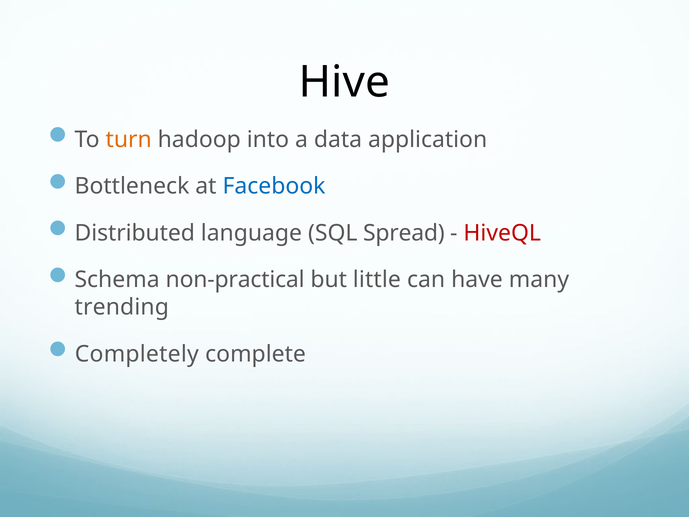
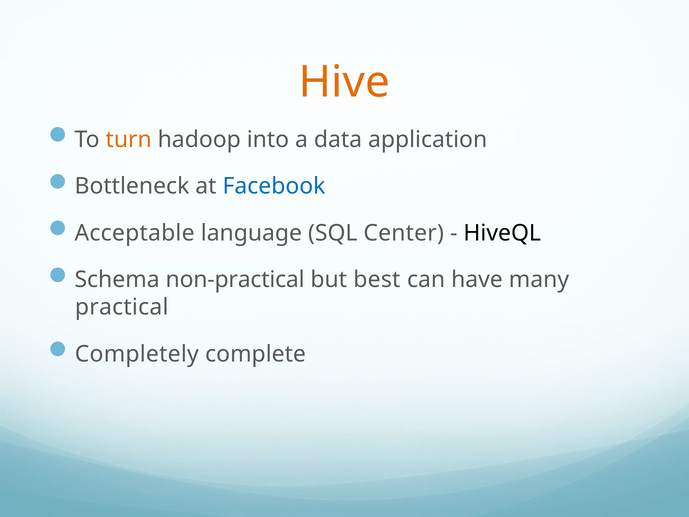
Hive colour: black -> orange
Distributed: Distributed -> Acceptable
Spread: Spread -> Center
HiveQL colour: red -> black
little: little -> best
trending: trending -> practical
